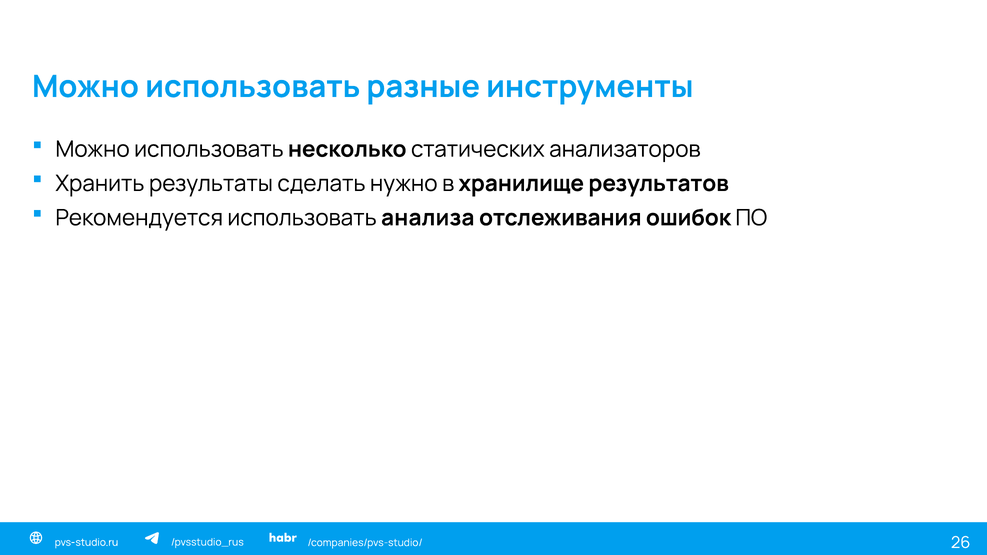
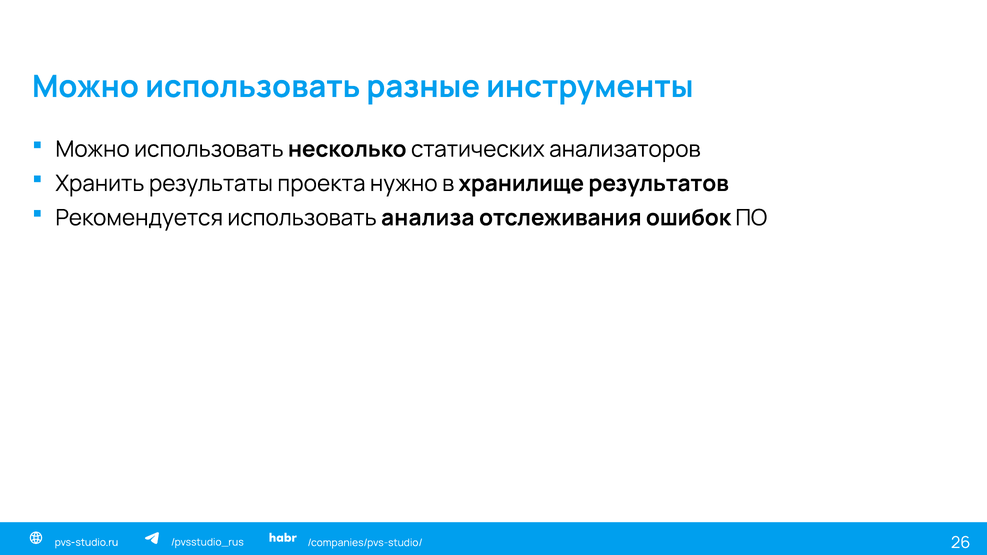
сделать: сделать -> проекта
